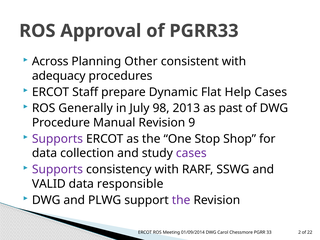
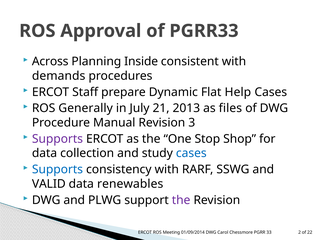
Other: Other -> Inside
adequacy: adequacy -> demands
98: 98 -> 21
past: past -> files
9: 9 -> 3
cases at (191, 153) colour: purple -> blue
Supports at (57, 169) colour: purple -> blue
responsible: responsible -> renewables
